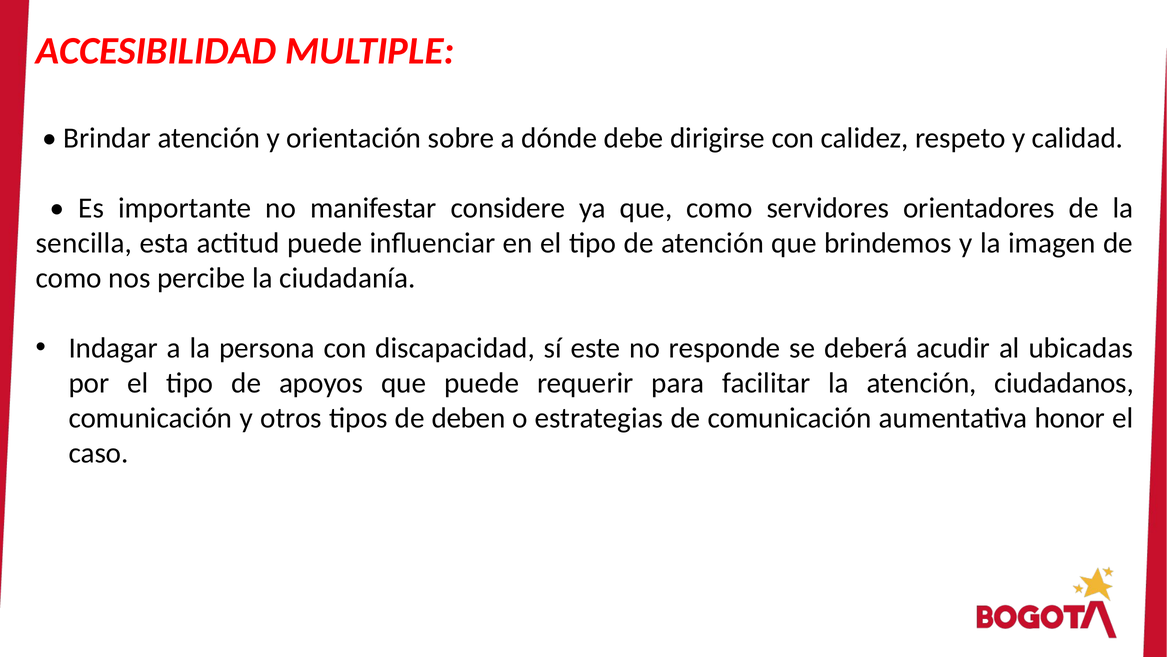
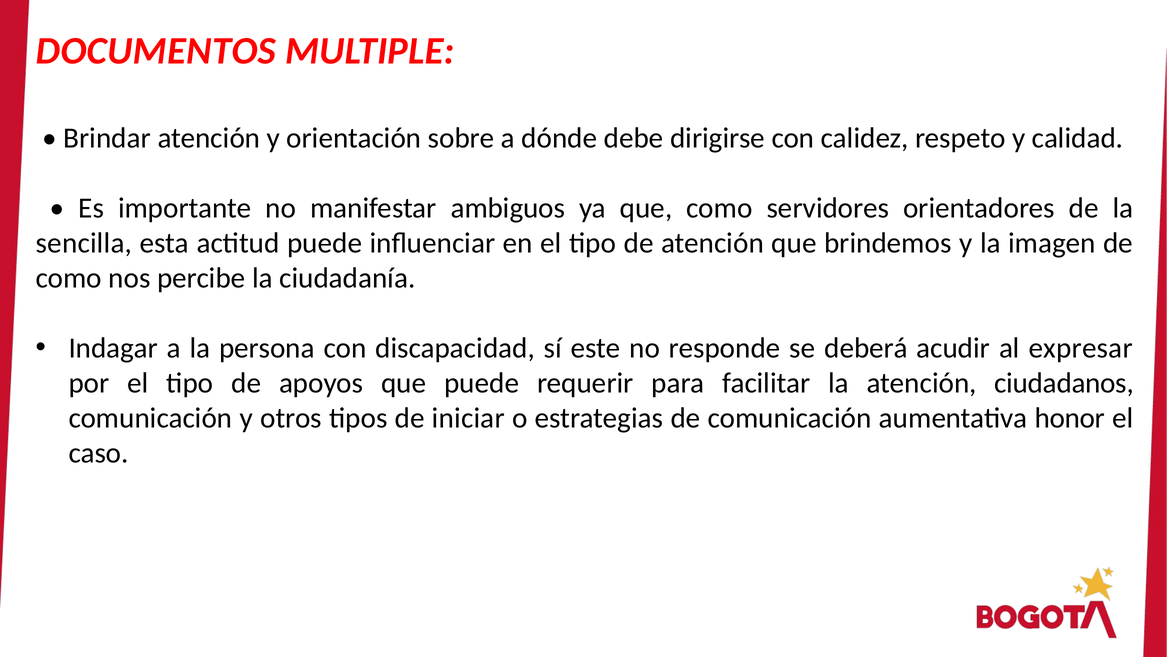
ACCESIBILIDAD: ACCESIBILIDAD -> DOCUMENTOS
considere: considere -> ambiguos
ubicadas: ubicadas -> expresar
deben: deben -> iniciar
